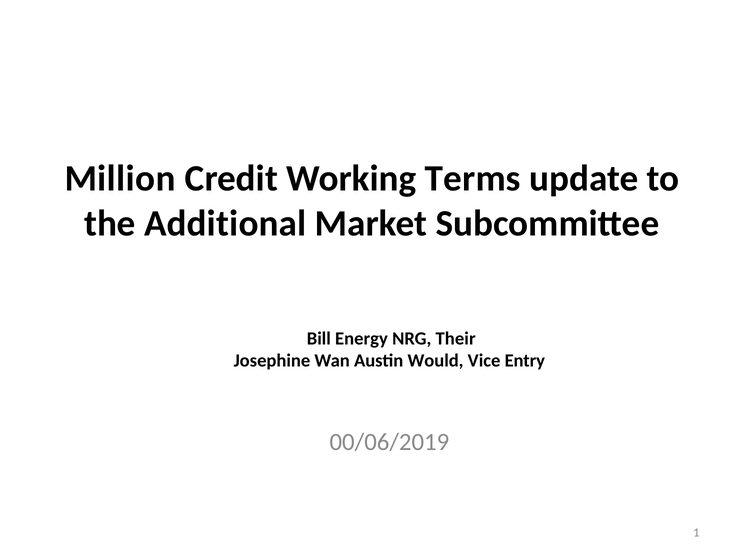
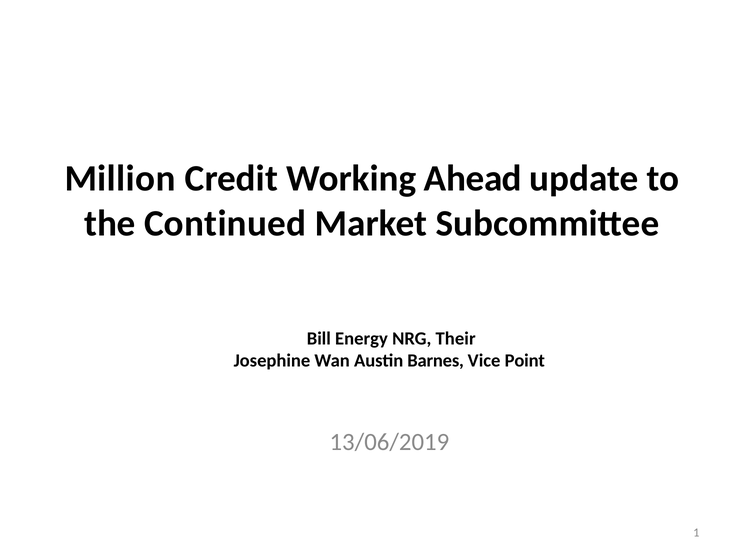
Terms: Terms -> Ahead
Additional: Additional -> Continued
Would: Would -> Barnes
Entry: Entry -> Point
00/06/2019: 00/06/2019 -> 13/06/2019
